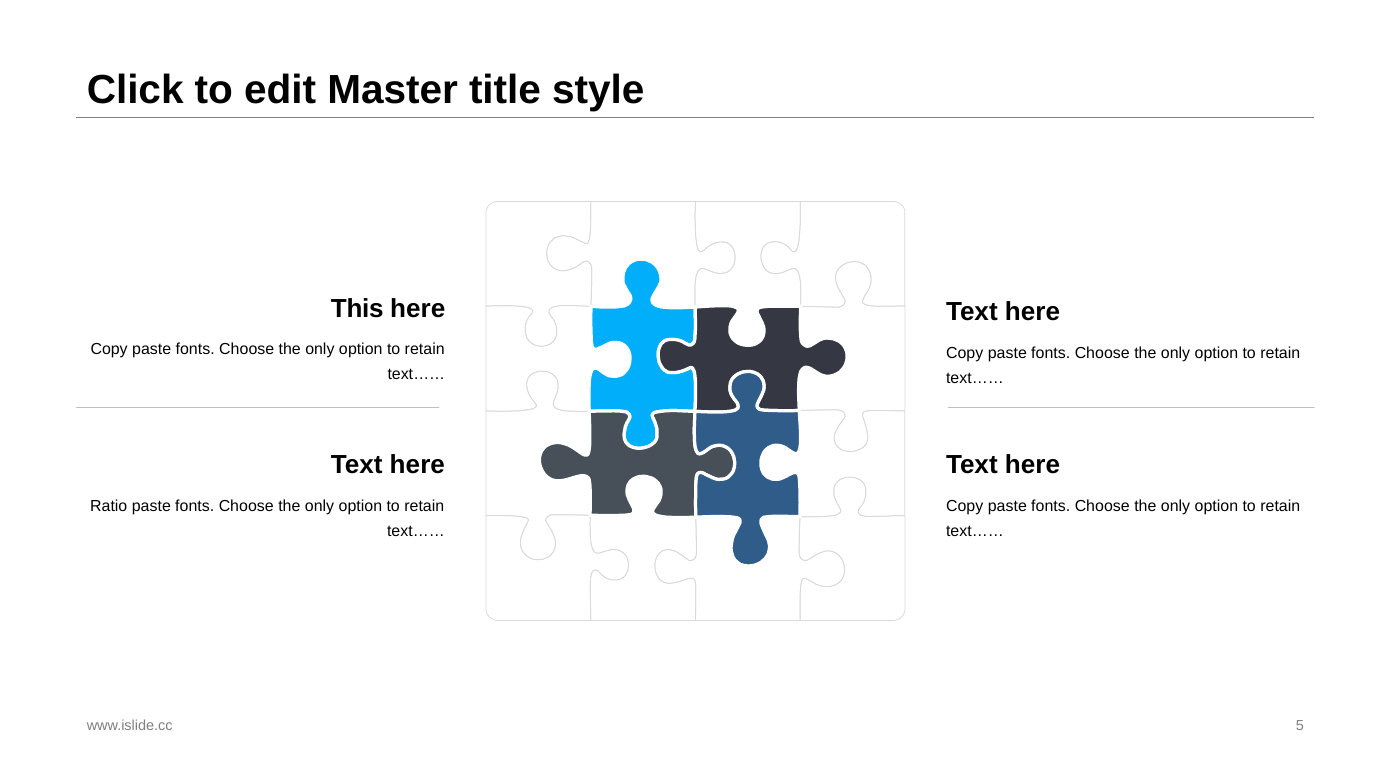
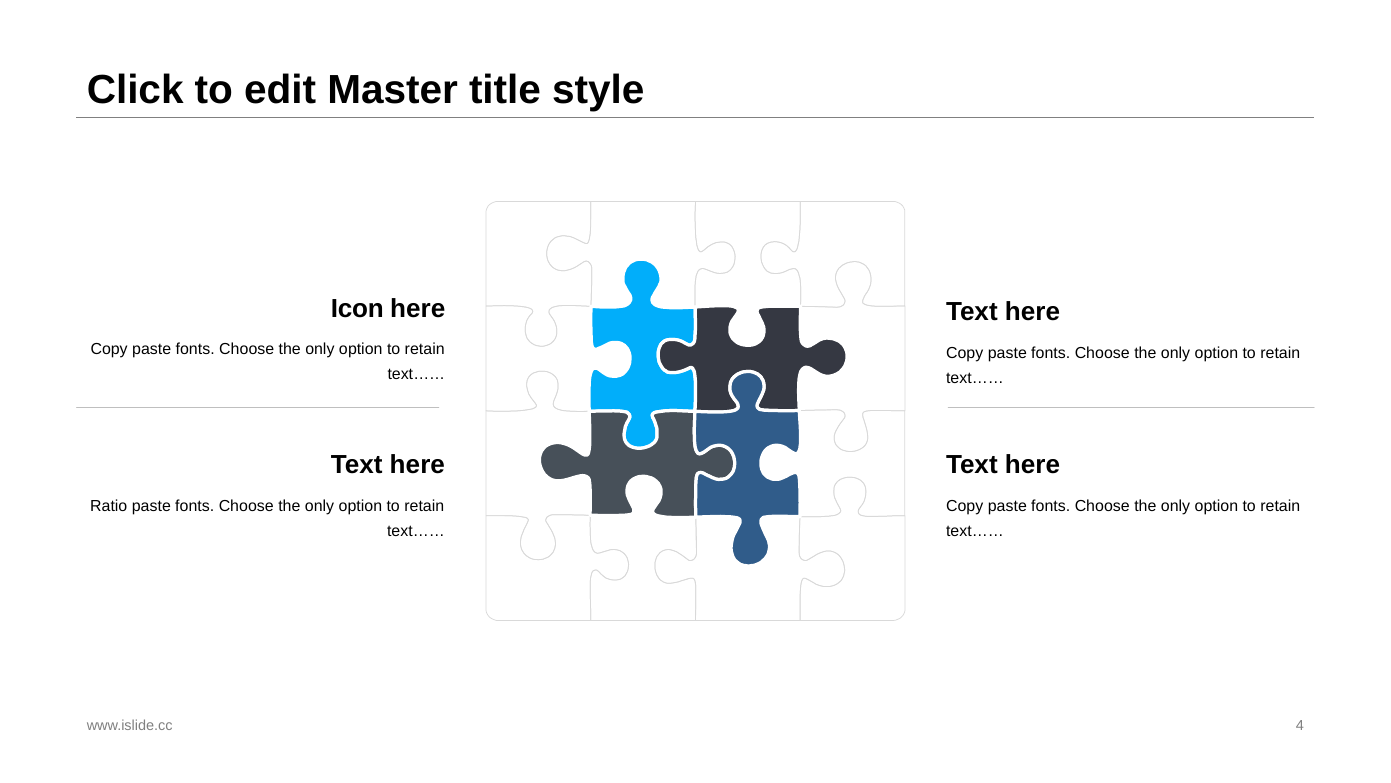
This: This -> Icon
5: 5 -> 4
